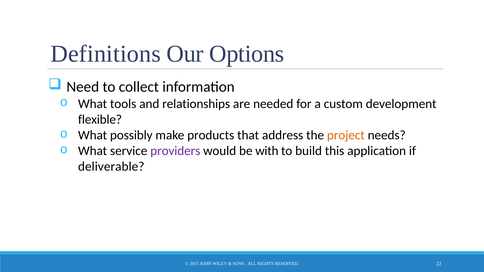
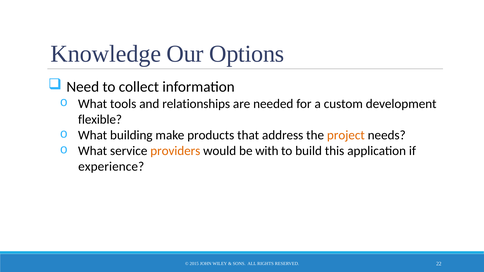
Definitions: Definitions -> Knowledge
possibly: possibly -> building
providers colour: purple -> orange
deliverable: deliverable -> experience
